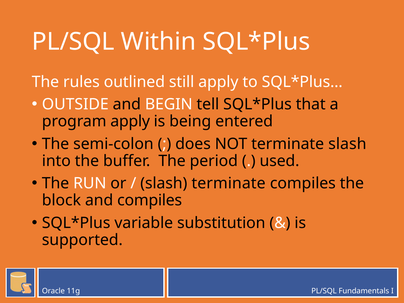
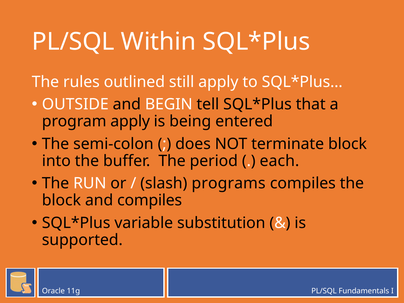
terminate slash: slash -> block
used: used -> each
slash terminate: terminate -> programs
